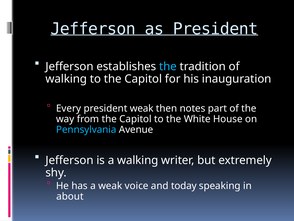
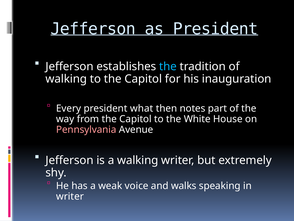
president weak: weak -> what
Pennsylvania colour: light blue -> pink
today: today -> walks
about at (70, 196): about -> writer
